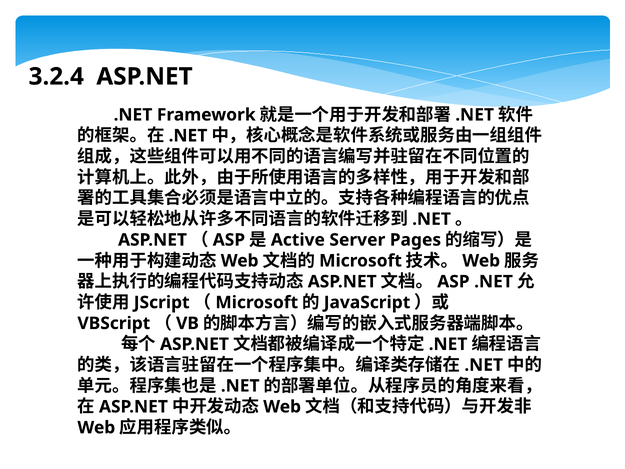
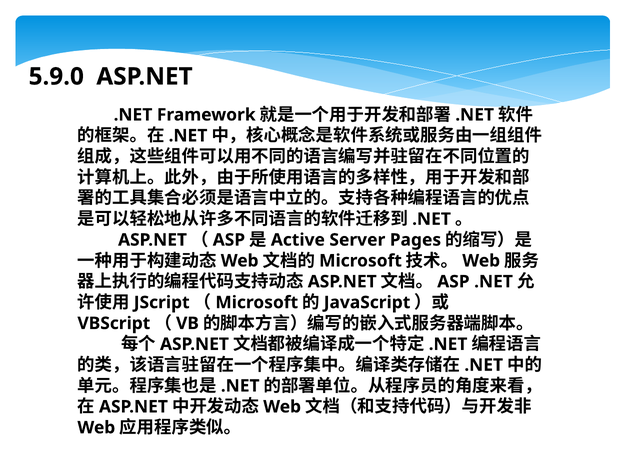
3.2.4: 3.2.4 -> 5.9.0
